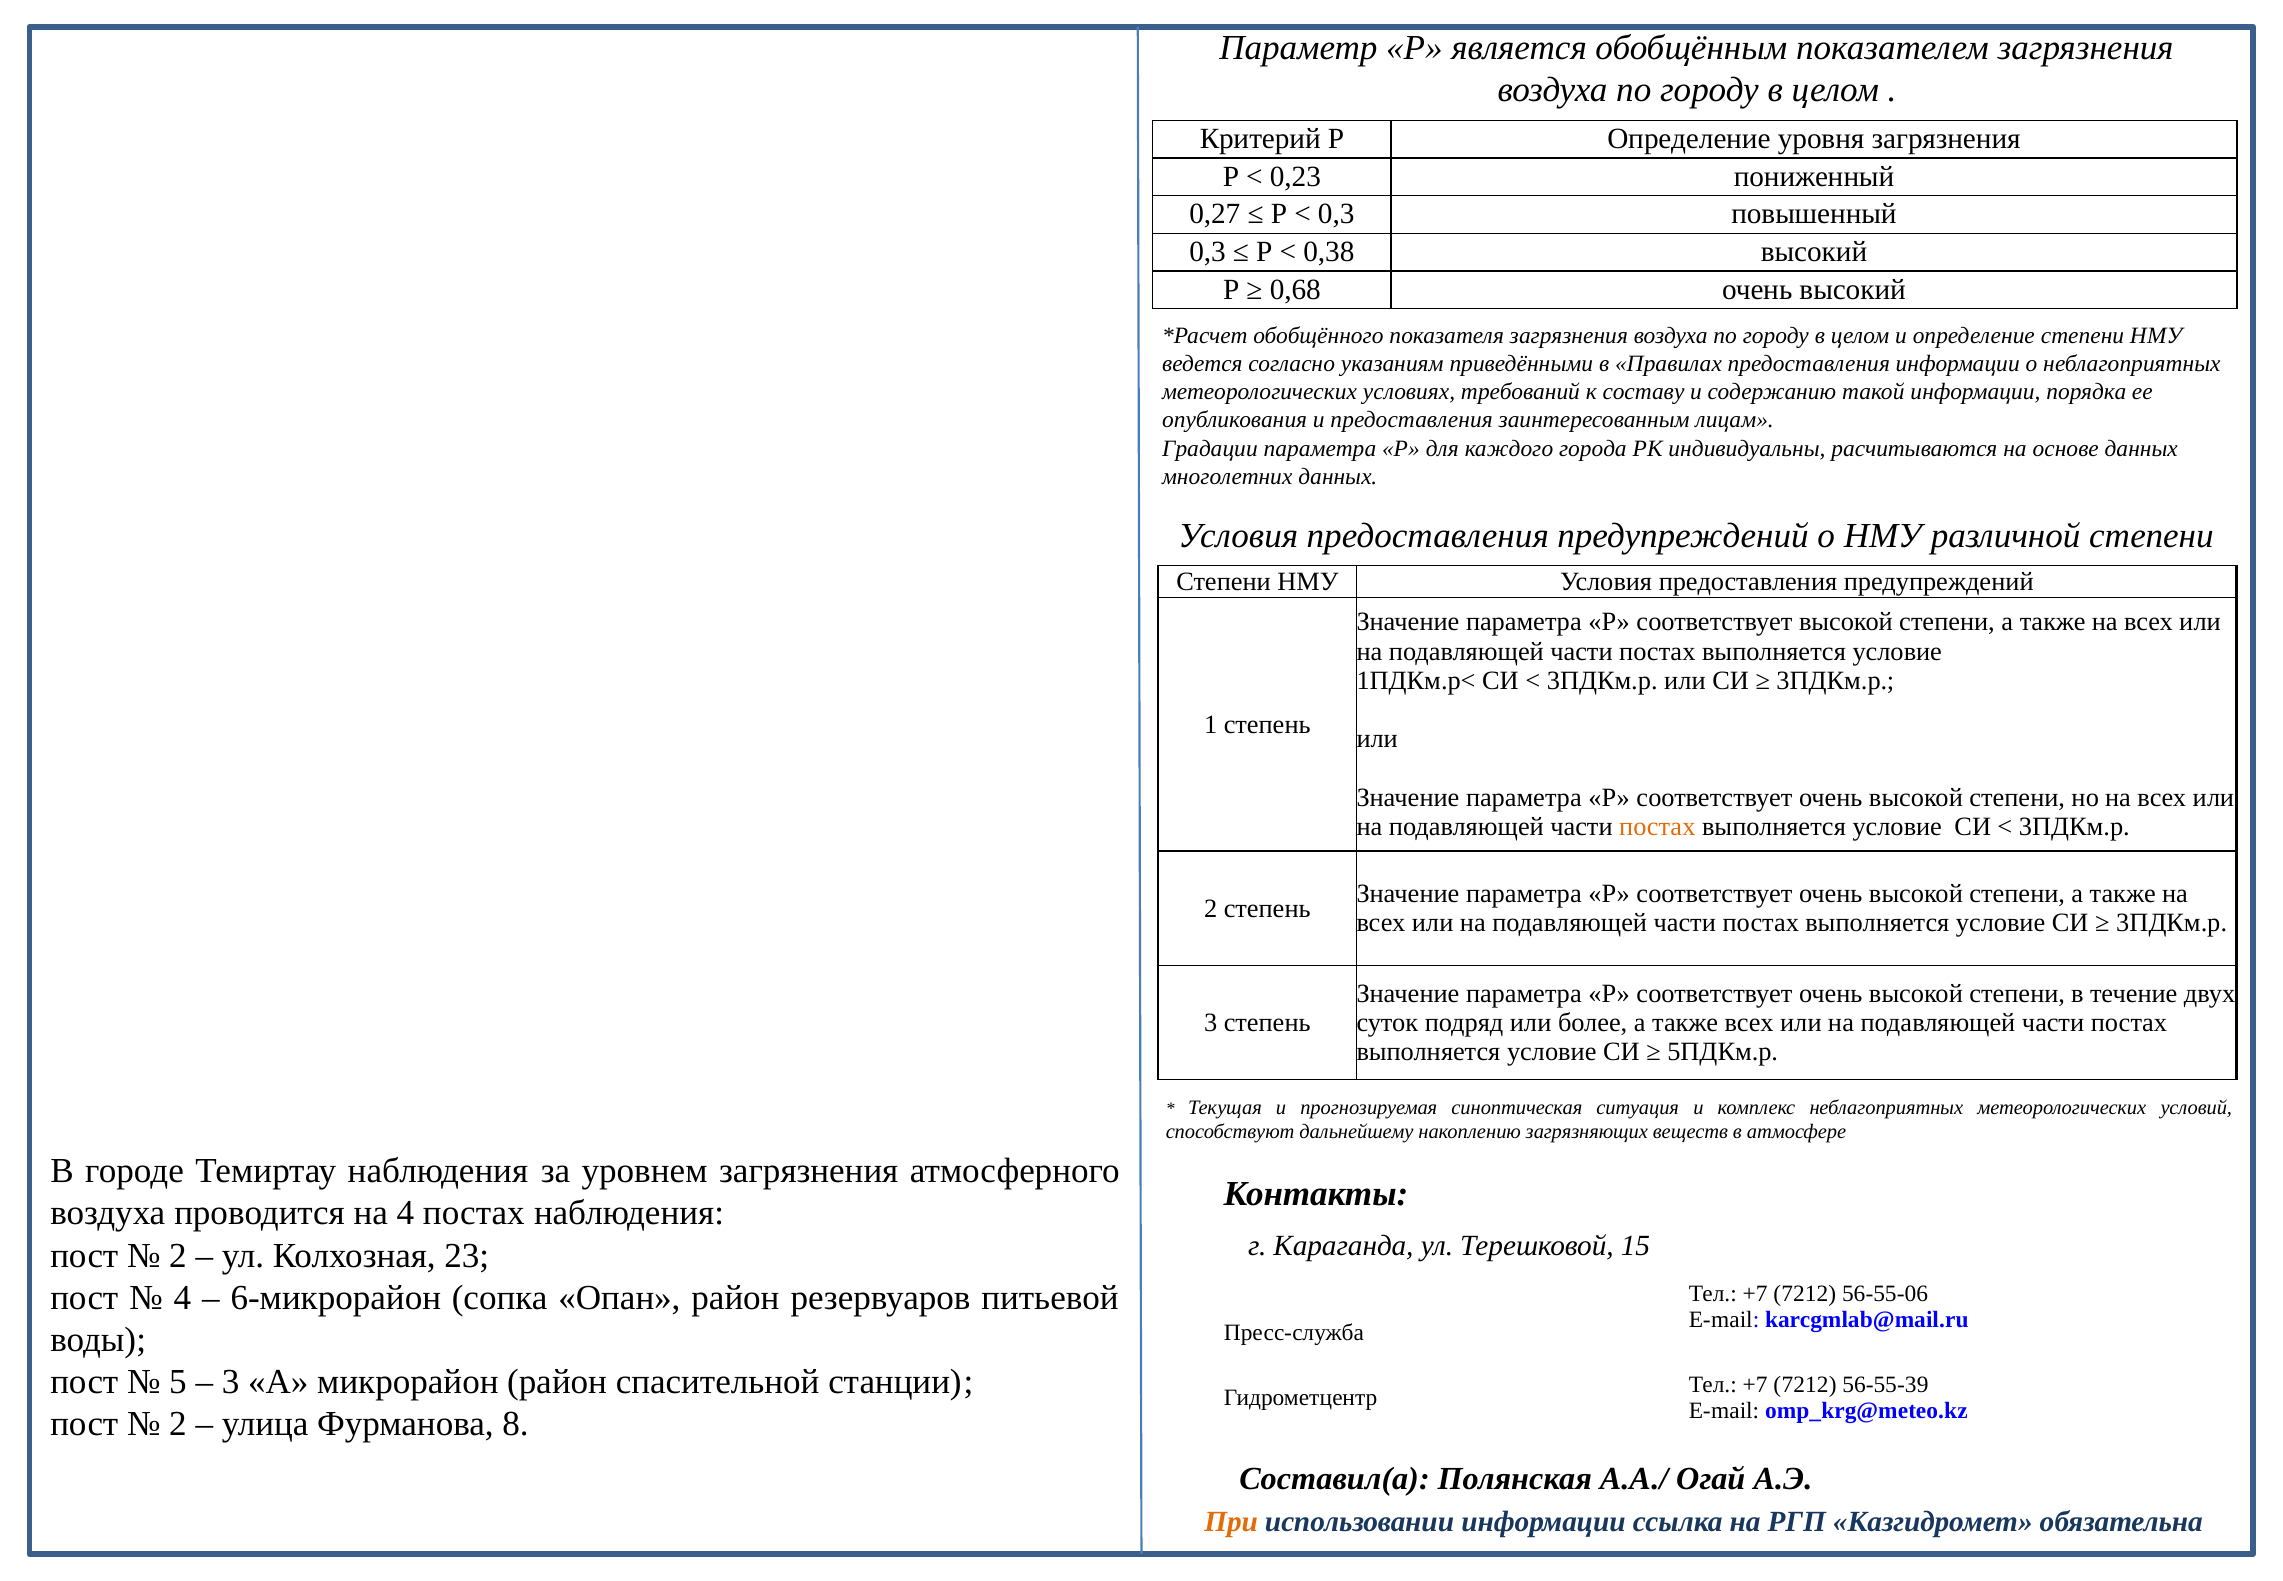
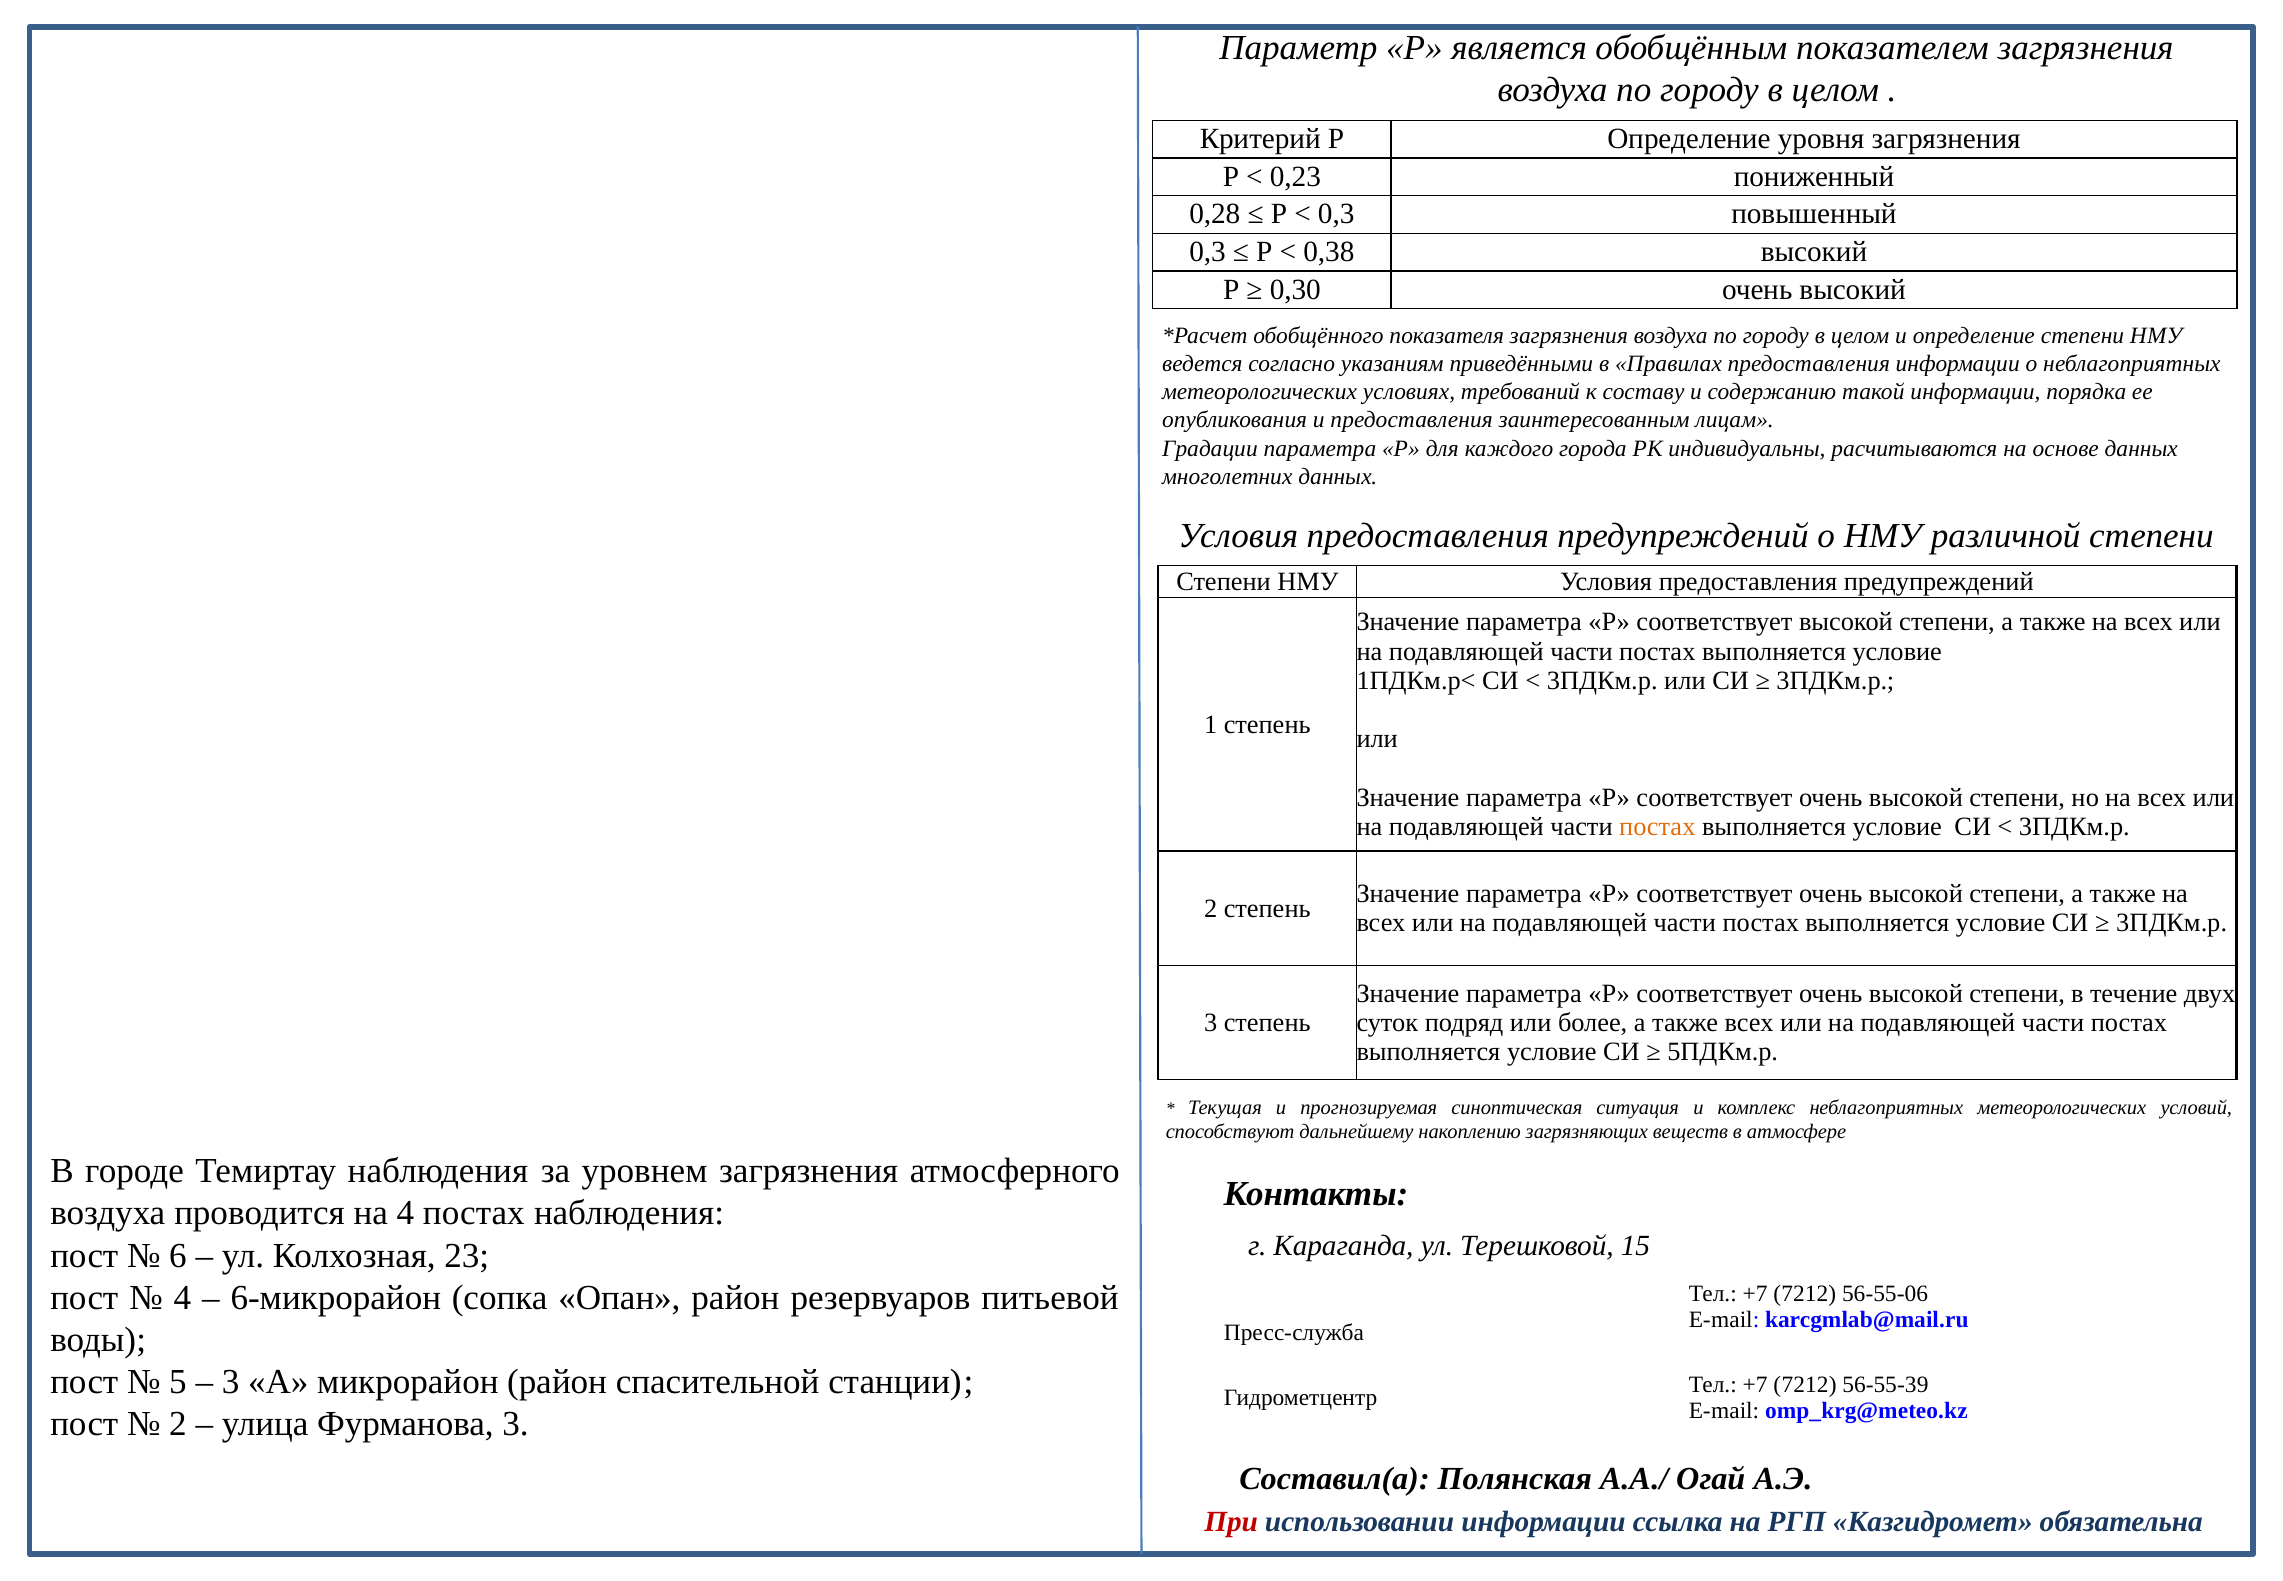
0,27: 0,27 -> 0,28
0,68: 0,68 -> 0,30
2 at (178, 1255): 2 -> 6
Фурманова 8: 8 -> 3
При colour: orange -> red
